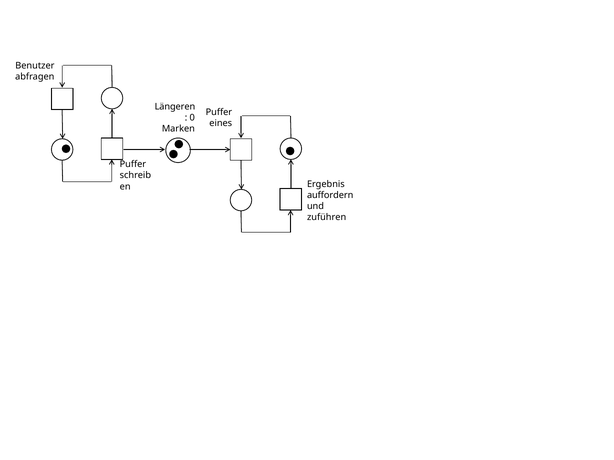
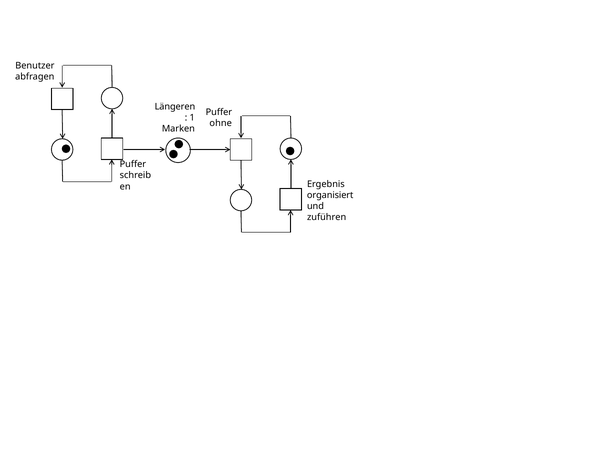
0: 0 -> 1
eines: eines -> ohne
auffordern: auffordern -> organisiert
